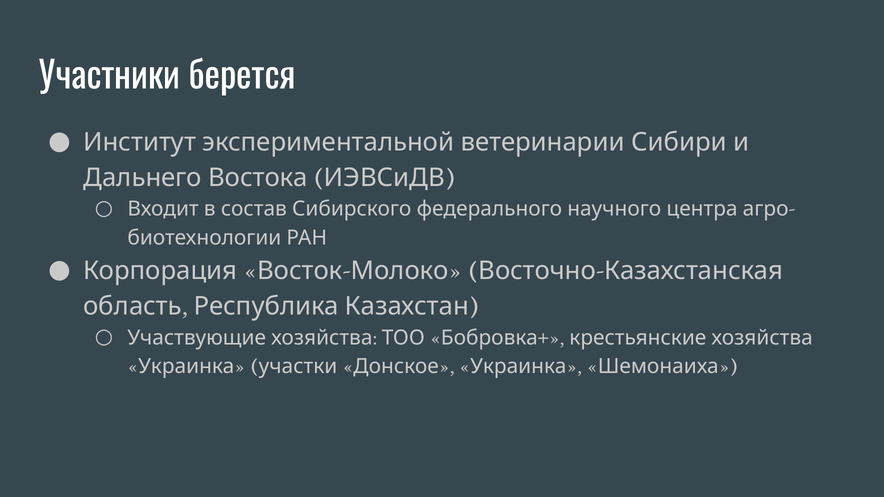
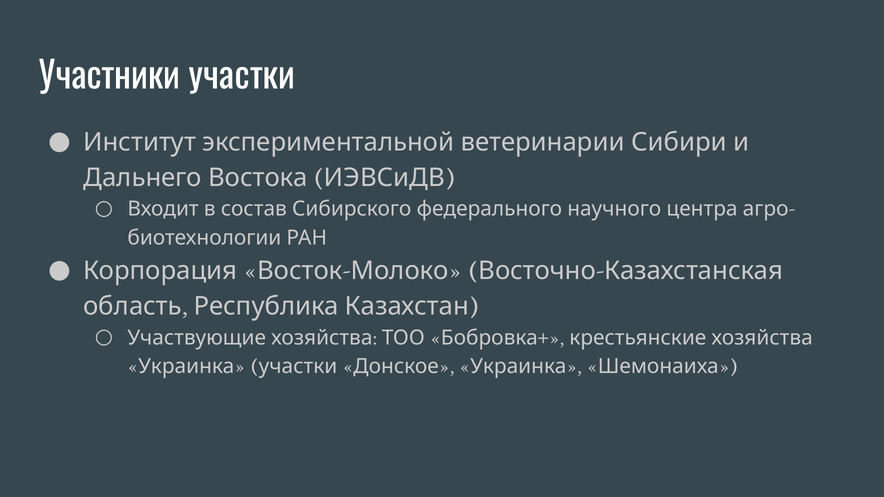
Участники берется: берется -> участки
